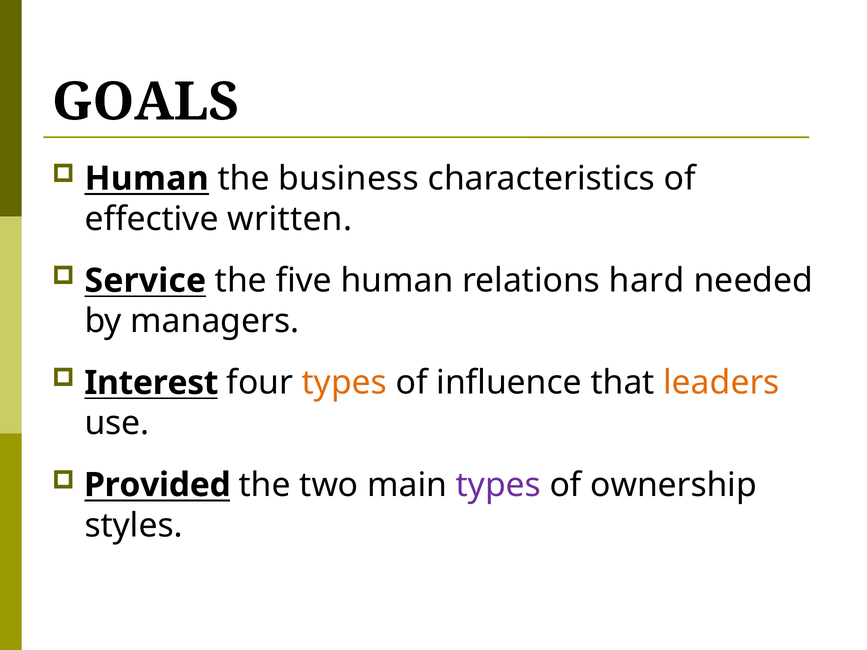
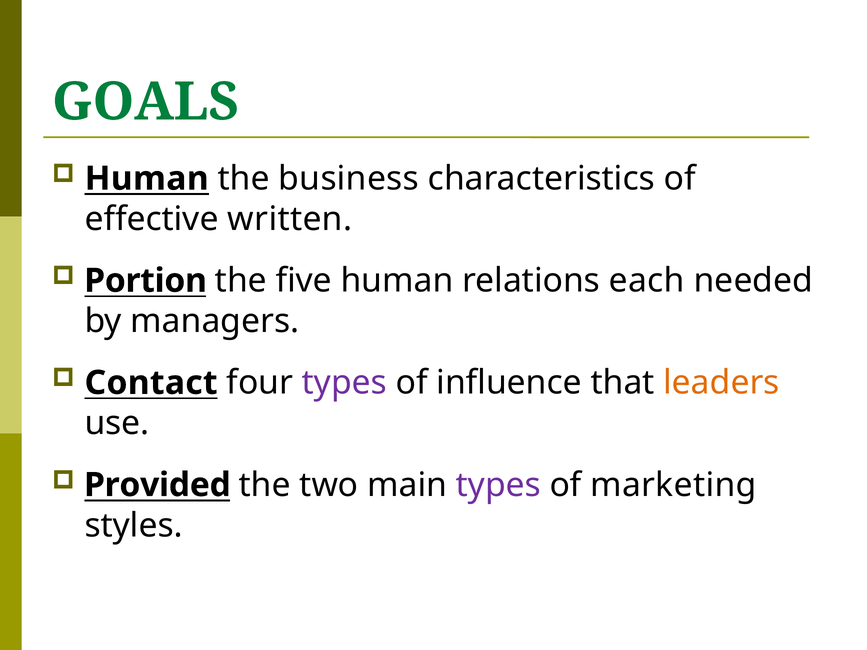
GOALS colour: black -> green
Service: Service -> Portion
hard: hard -> each
Interest: Interest -> Contact
types at (344, 383) colour: orange -> purple
ownership: ownership -> marketing
